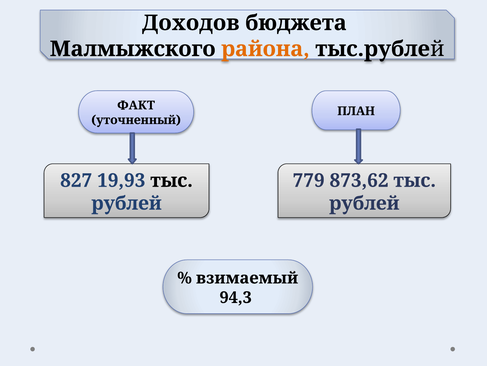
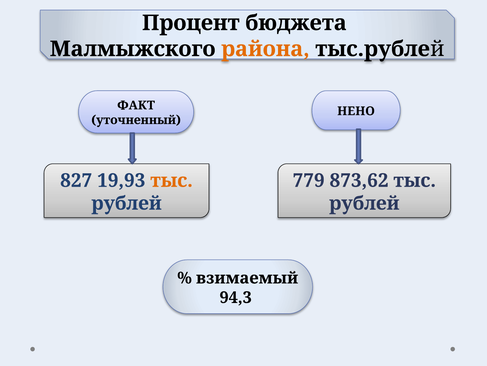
Доходов: Доходов -> Процент
ПЛАН: ПЛАН -> НЕНО
тыс at (172, 180) colour: black -> orange
